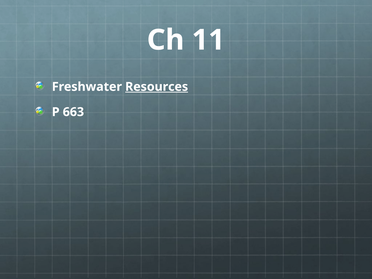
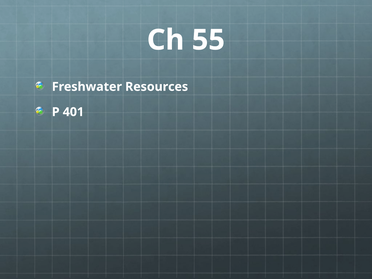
11: 11 -> 55
Resources underline: present -> none
663: 663 -> 401
